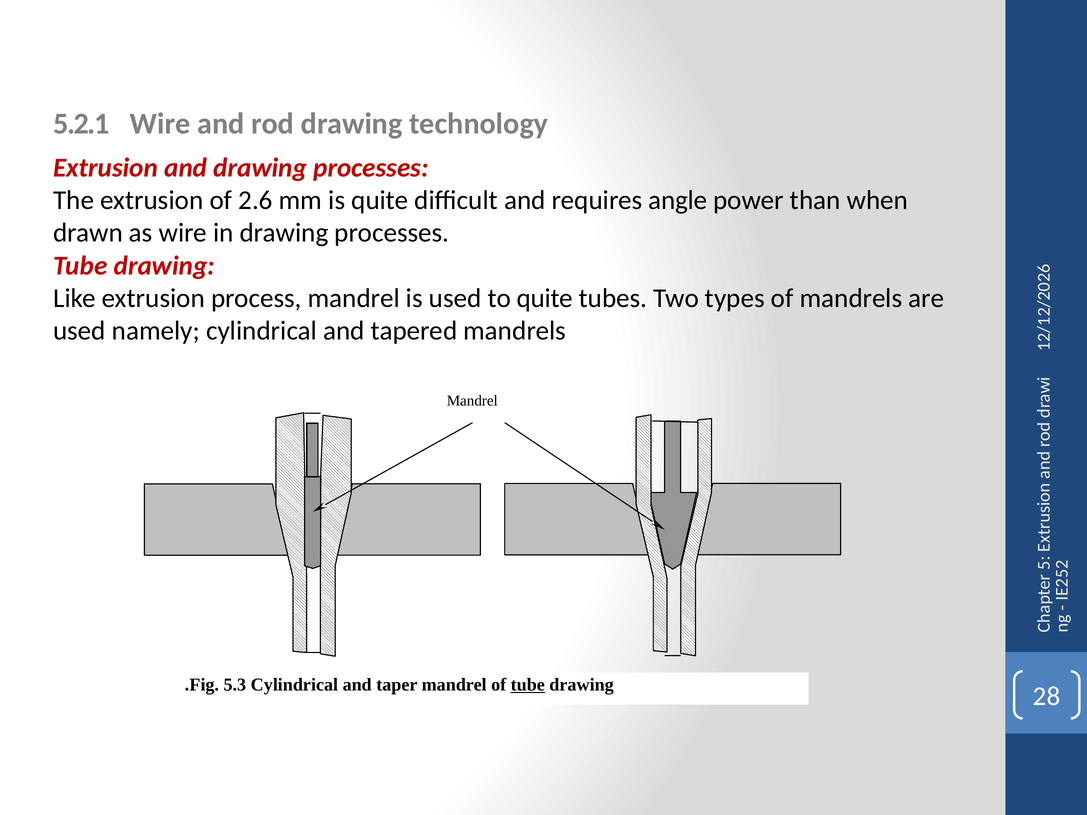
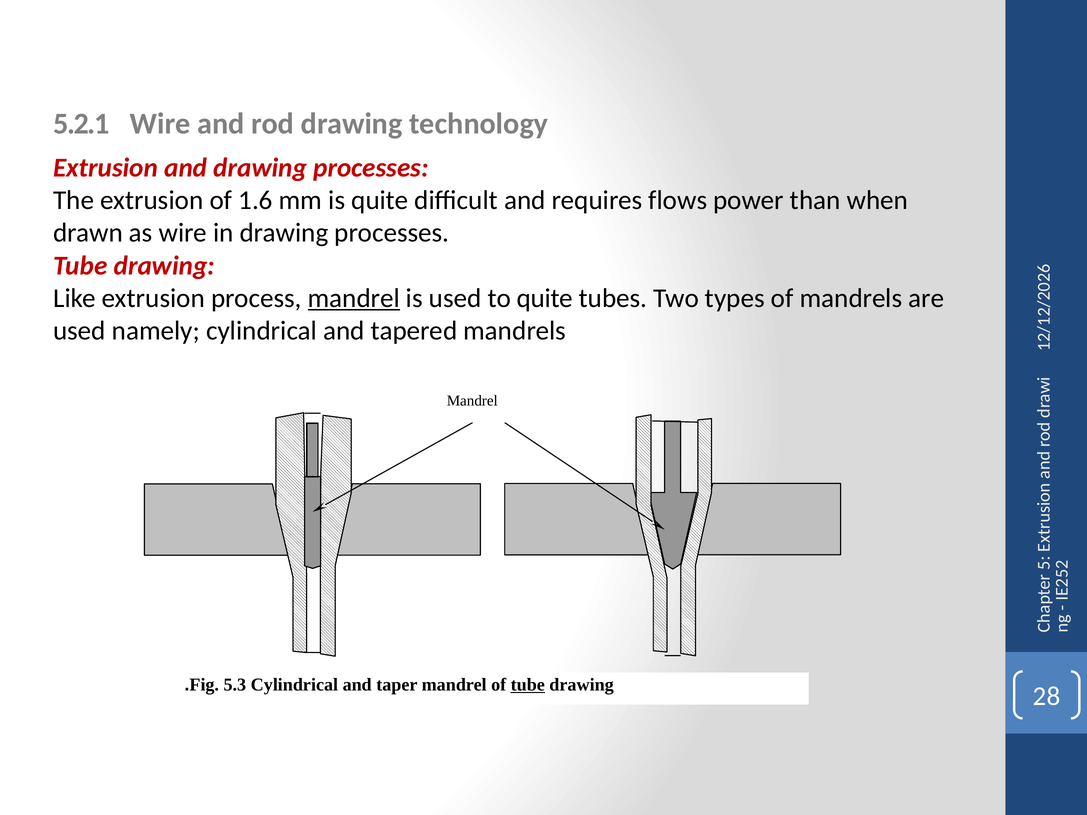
2.6: 2.6 -> 1.6
angle: angle -> flows
mandrel at (354, 298) underline: none -> present
